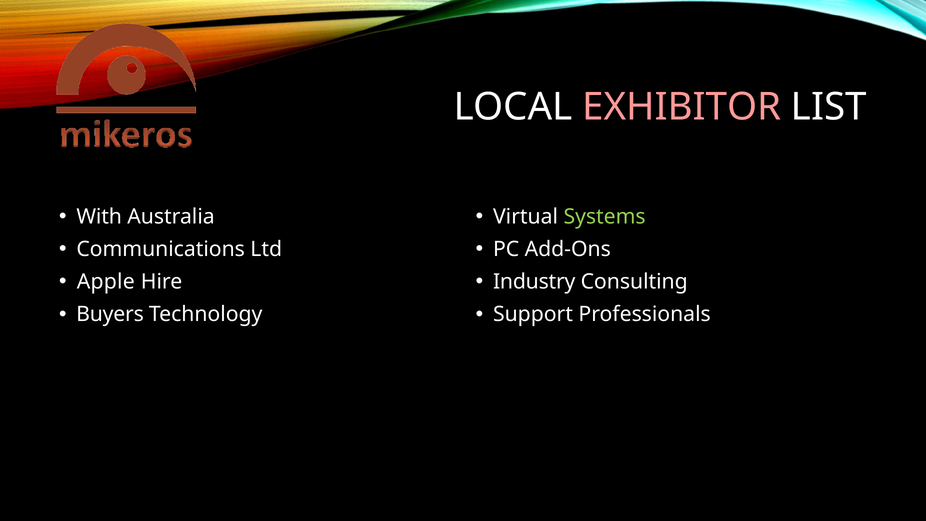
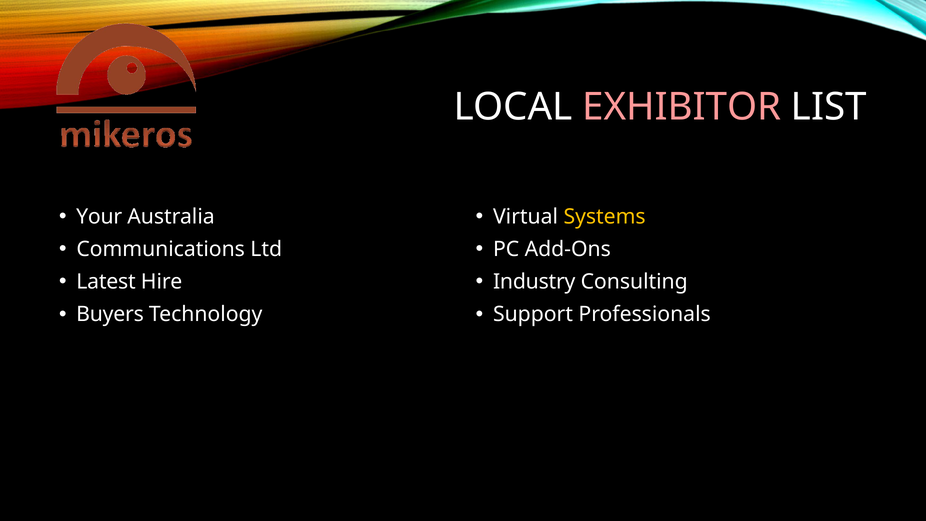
With: With -> Your
Systems colour: light green -> yellow
Apple: Apple -> Latest
